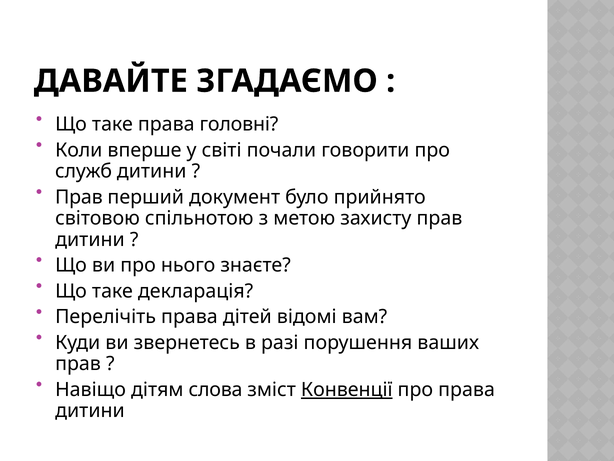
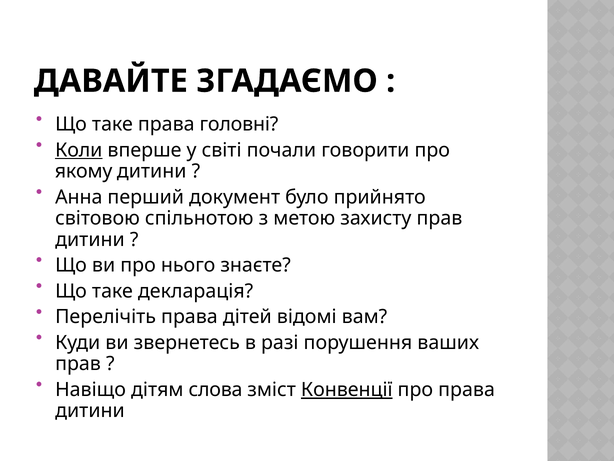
Коли underline: none -> present
служб: служб -> якому
Прав at (79, 197): Прав -> Анна
